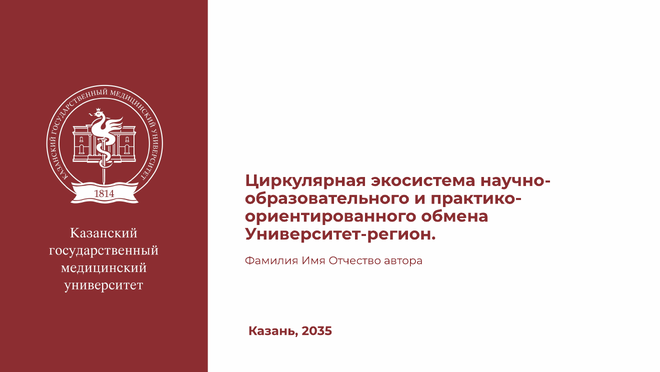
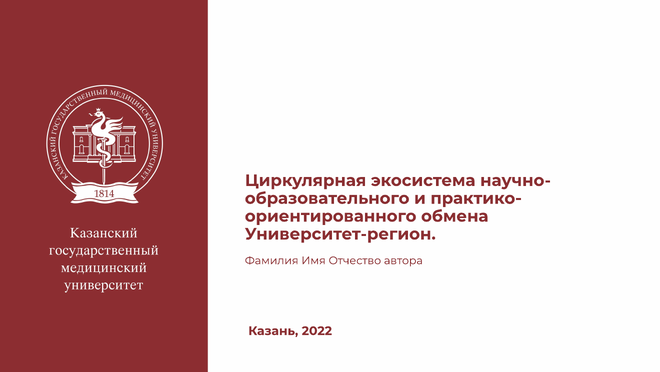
2035: 2035 -> 2022
